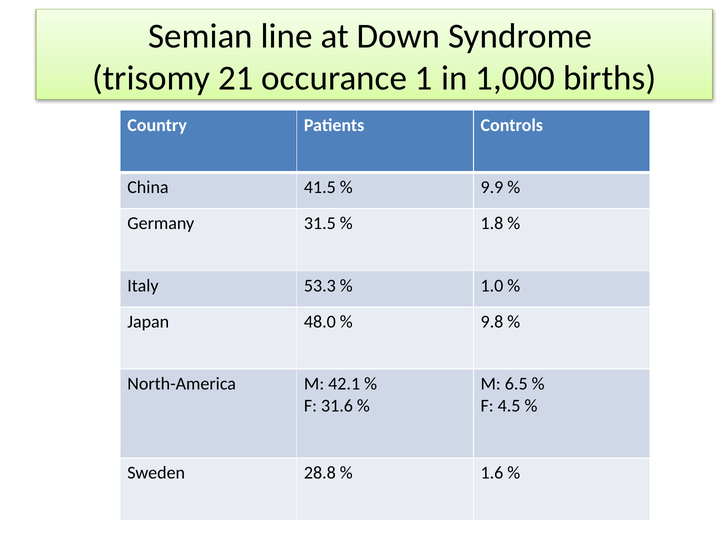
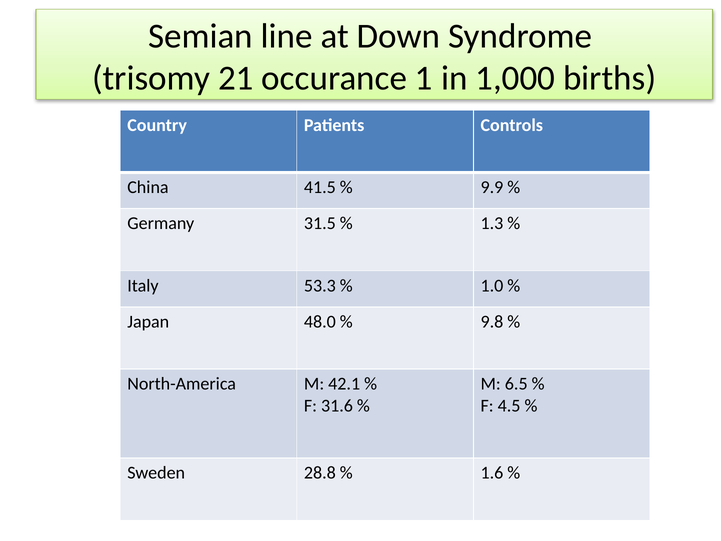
1.8: 1.8 -> 1.3
